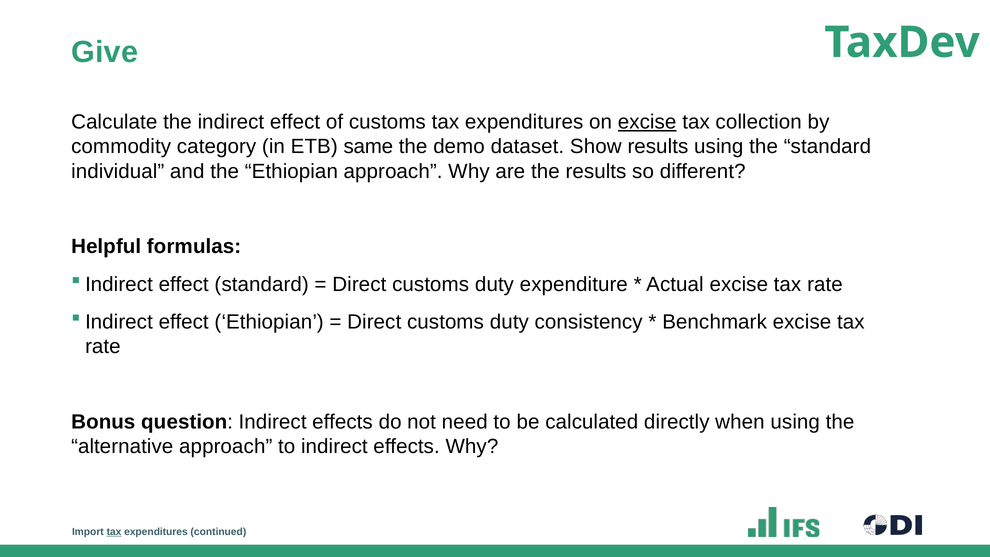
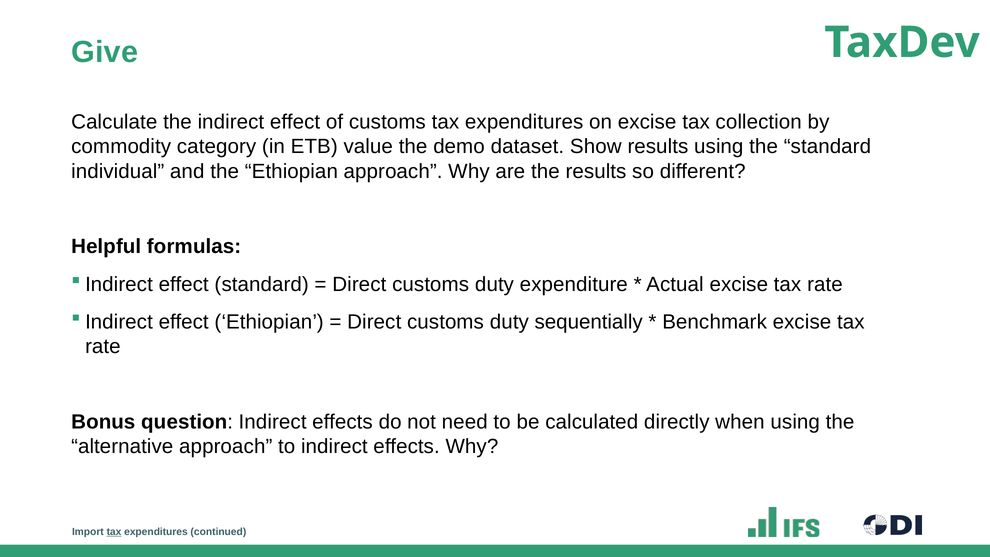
excise at (647, 122) underline: present -> none
same: same -> value
consistency: consistency -> sequentially
